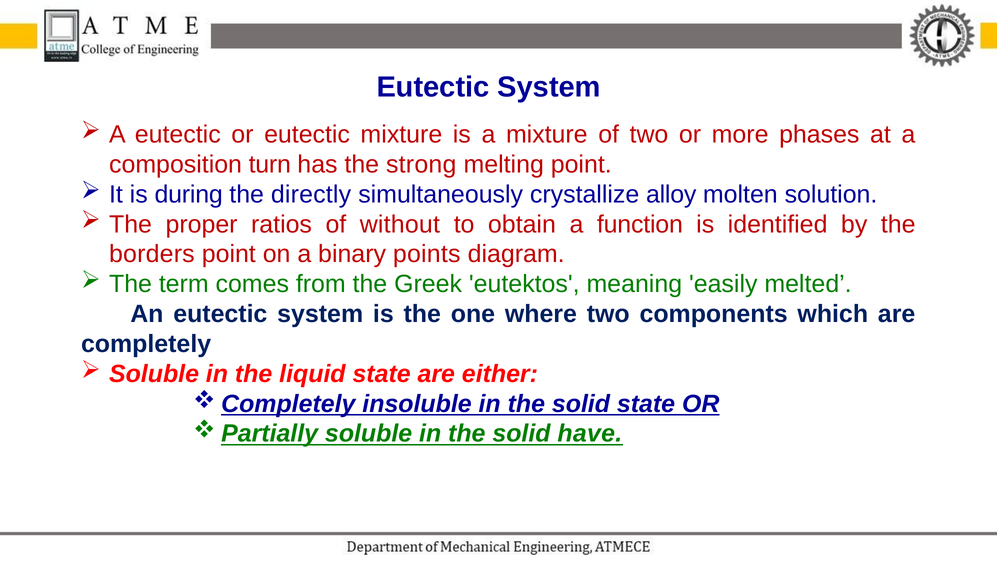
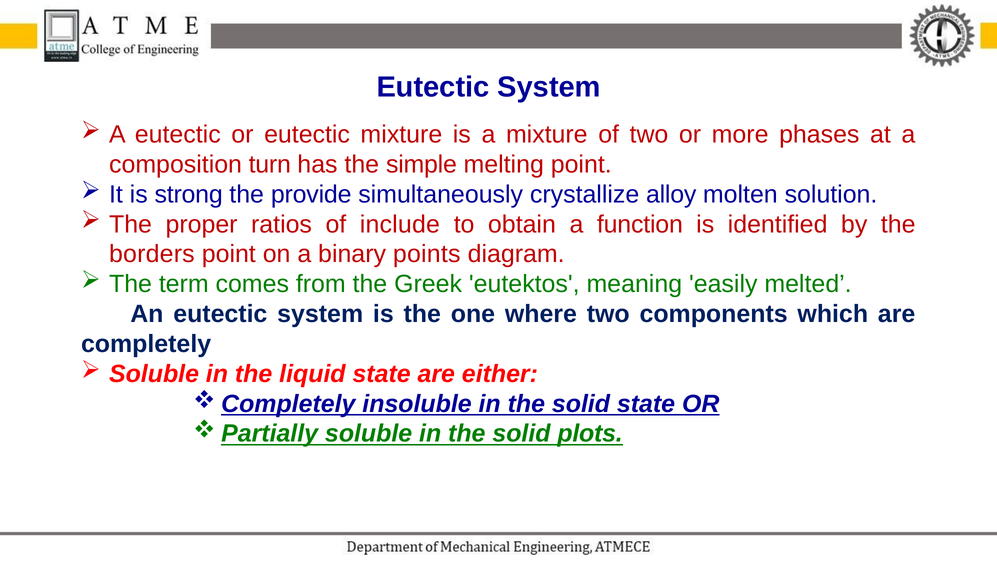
strong: strong -> simple
during: during -> strong
directly: directly -> provide
without: without -> include
have: have -> plots
